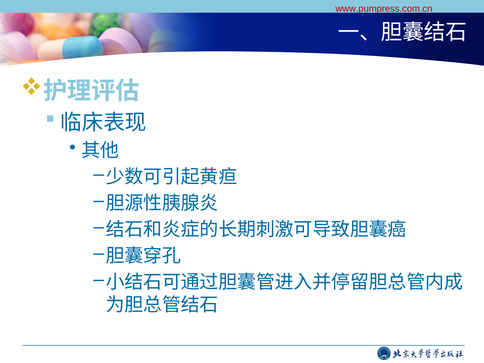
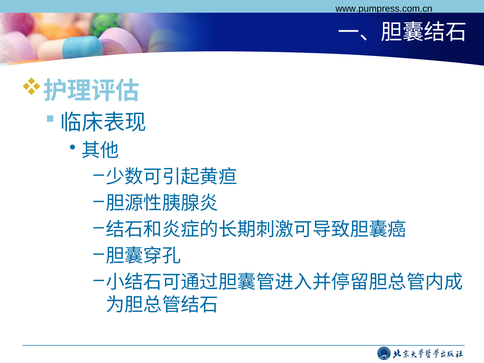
www.pumpress.com.cn colour: red -> black
